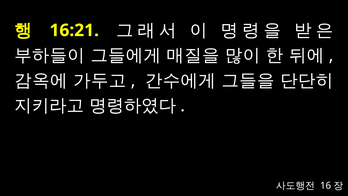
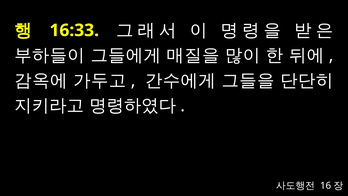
16:21: 16:21 -> 16:33
